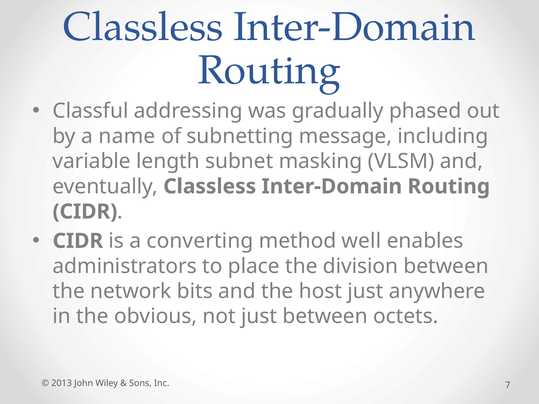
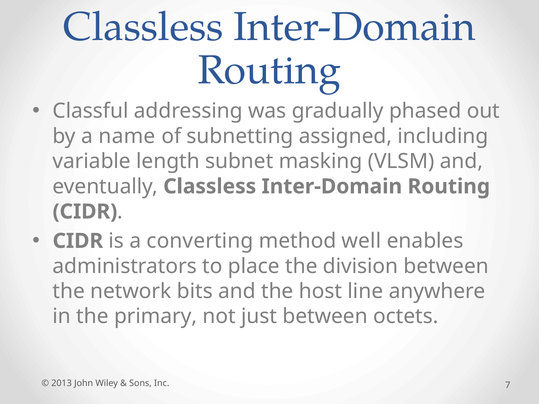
message: message -> assigned
host just: just -> line
obvious: obvious -> primary
